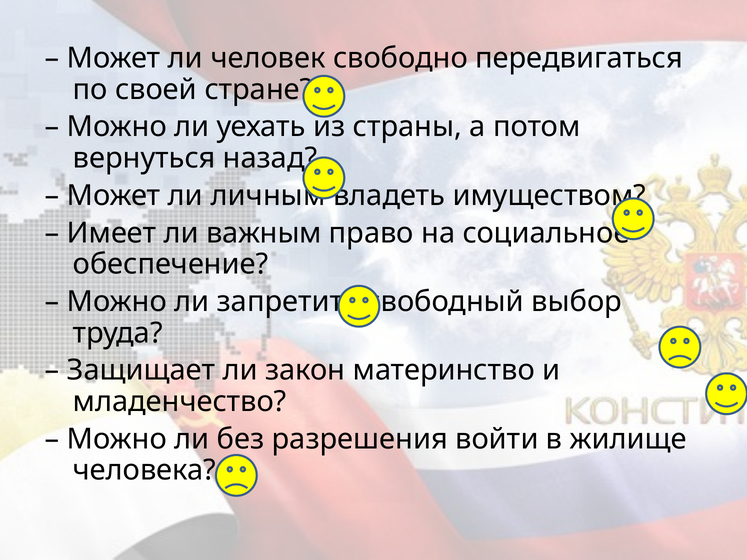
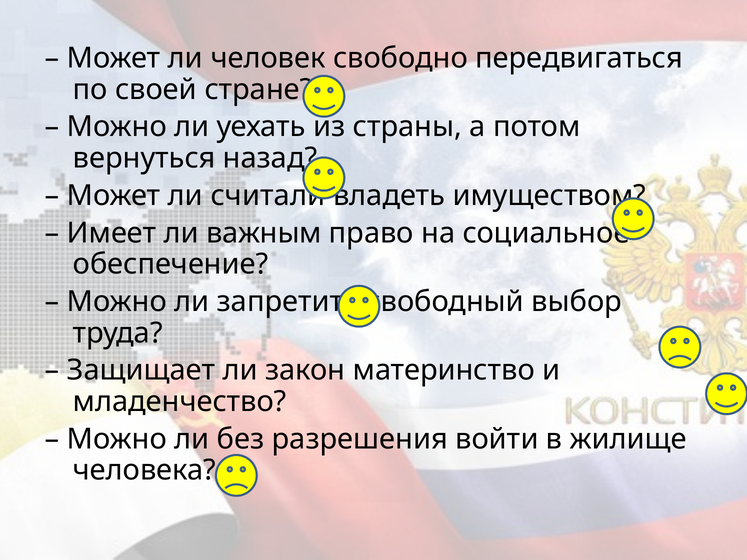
личным: личным -> считали
